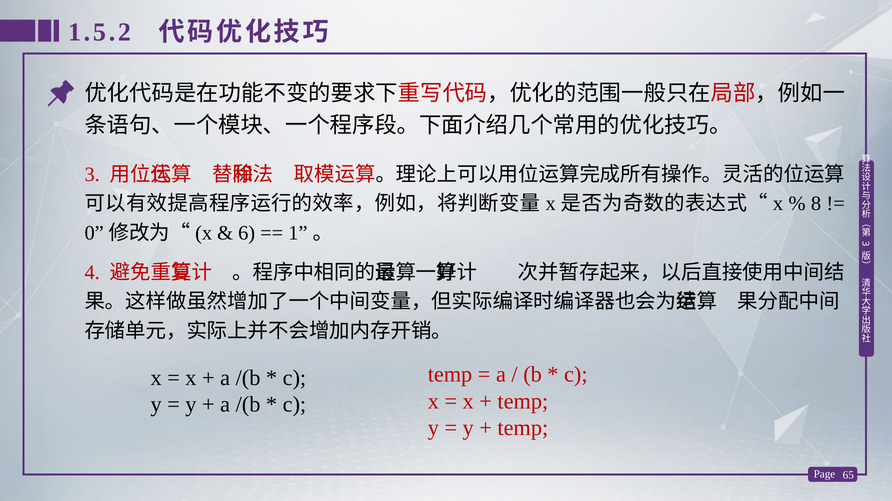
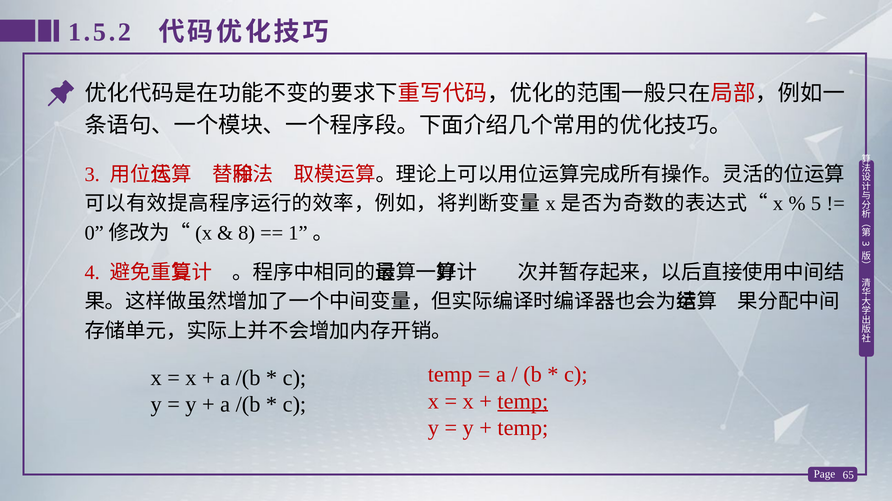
8: 8 -> 5
6: 6 -> 8
temp at (523, 402) underline: none -> present
